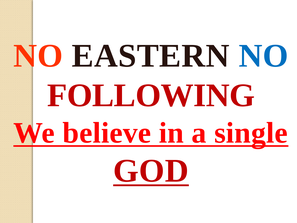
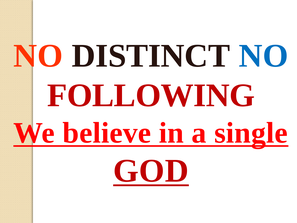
EASTERN: EASTERN -> DISTINCT
